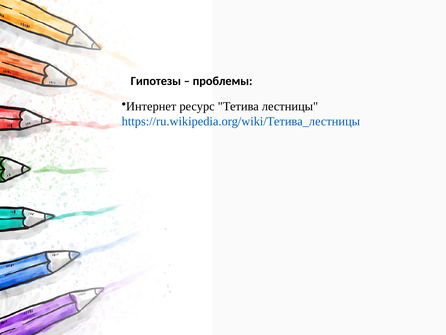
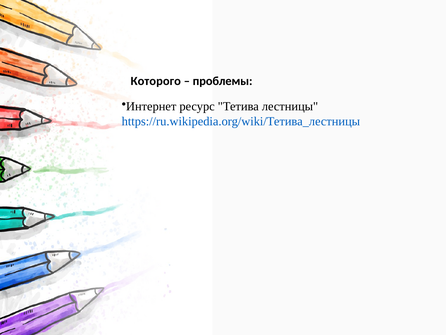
Гипотезы: Гипотезы -> Которого
